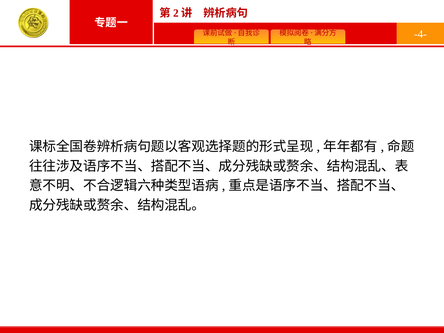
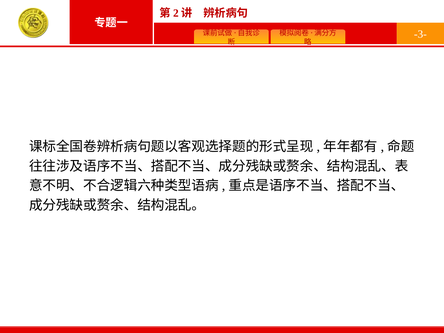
-4-: -4- -> -3-
